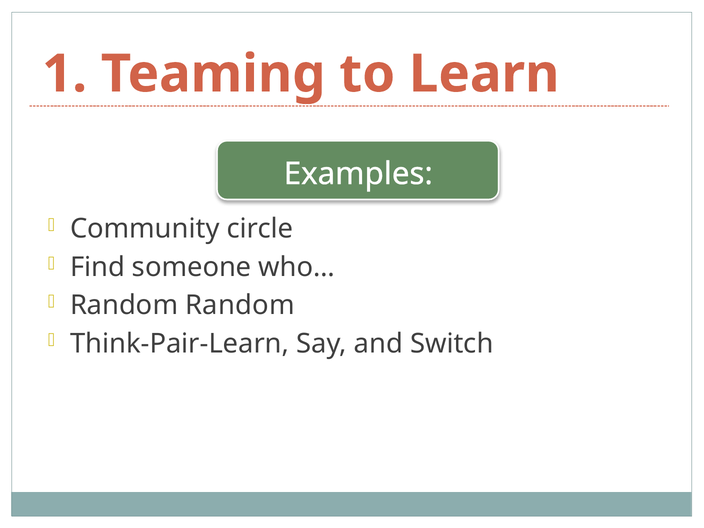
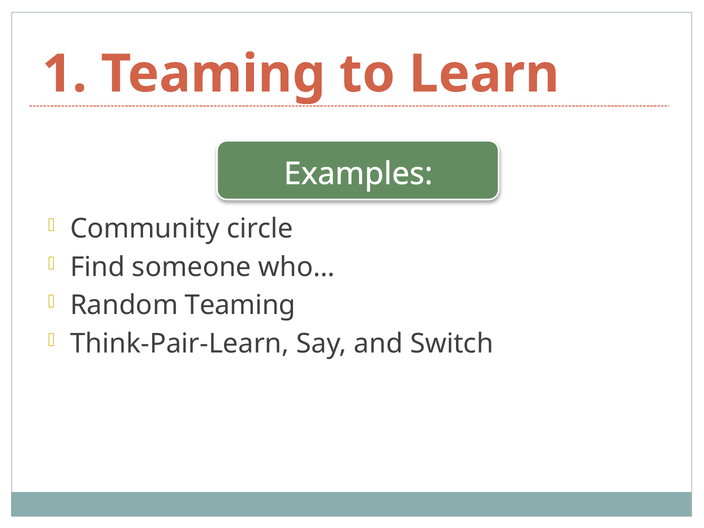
Random Random: Random -> Teaming
